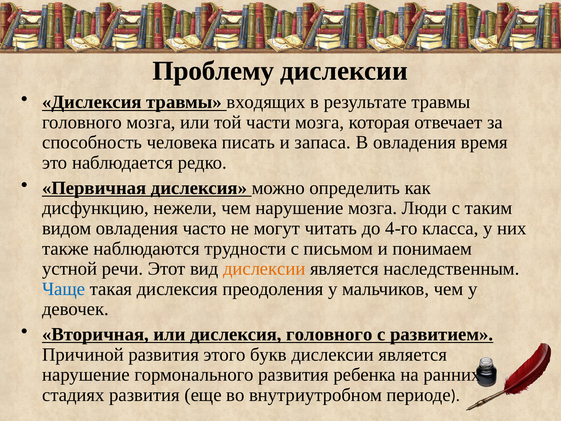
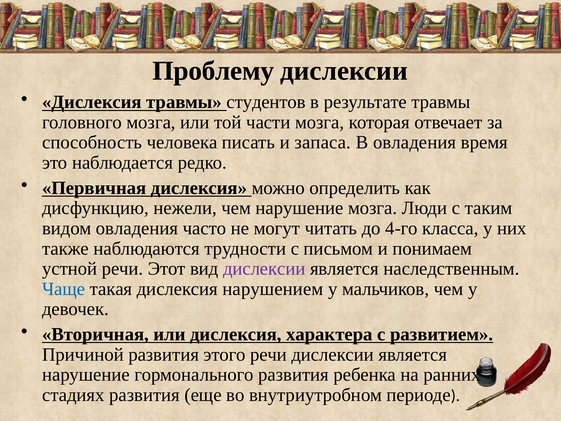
входящих: входящих -> студентов
дислексии at (264, 269) colour: orange -> purple
преодоления: преодоления -> нарушением
дислексия головного: головного -> характера
этого букв: букв -> речи
